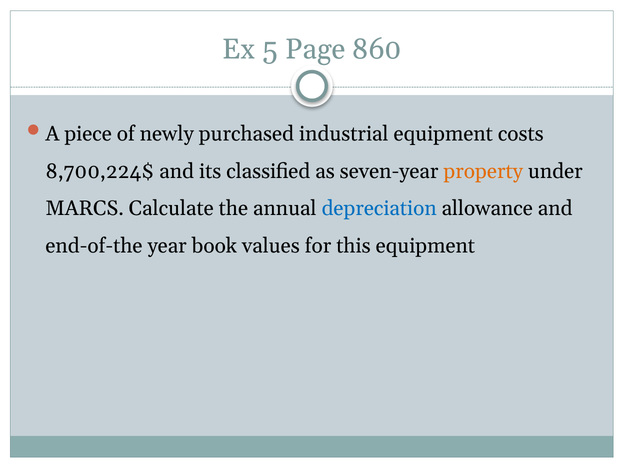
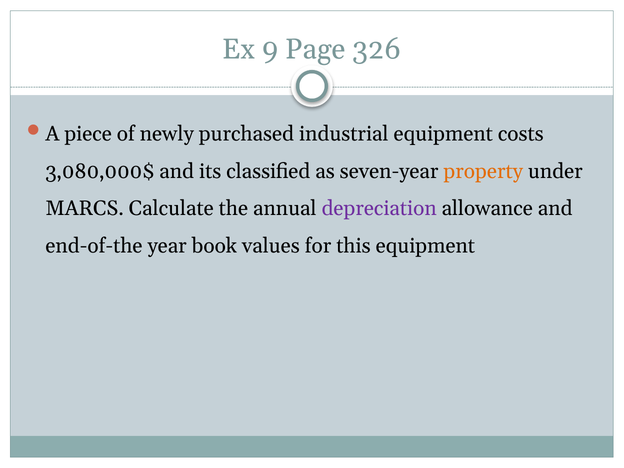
5: 5 -> 9
860: 860 -> 326
8,700,224$: 8,700,224$ -> 3,080,000$
depreciation colour: blue -> purple
